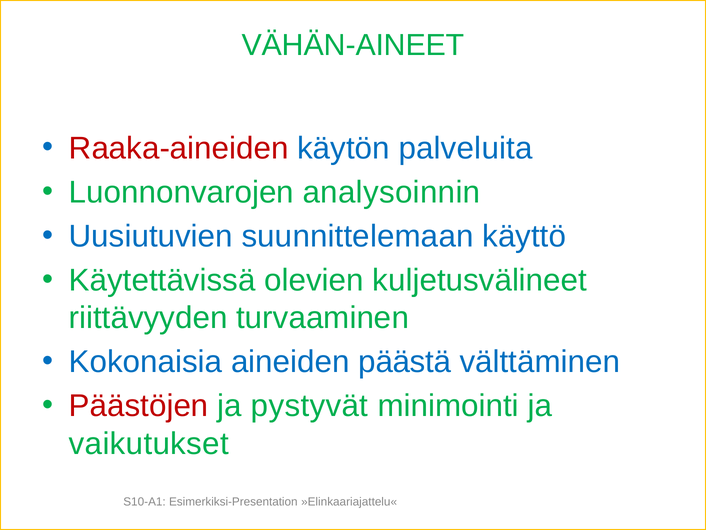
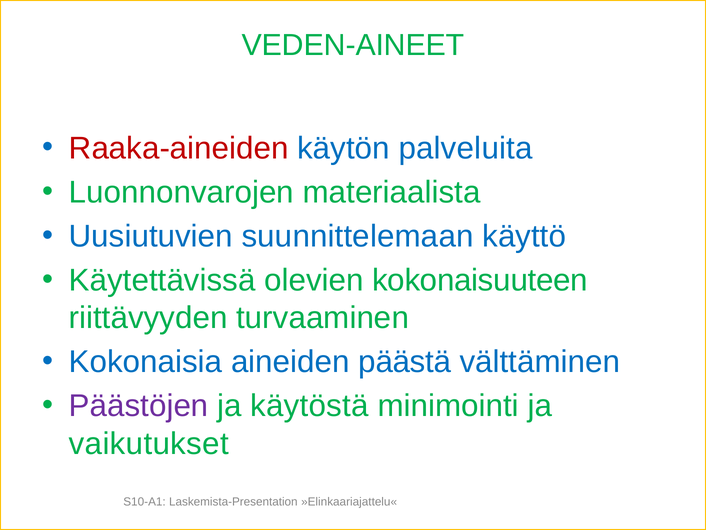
VÄHÄN-AINEET: VÄHÄN-AINEET -> VEDEN-AINEET
analysoinnin: analysoinnin -> materiaalista
kuljetusvälineet: kuljetusvälineet -> kokonaisuuteen
Päästöjen colour: red -> purple
pystyvät: pystyvät -> käytöstä
Esimerkiksi-Presentation: Esimerkiksi-Presentation -> Laskemista-Presentation
